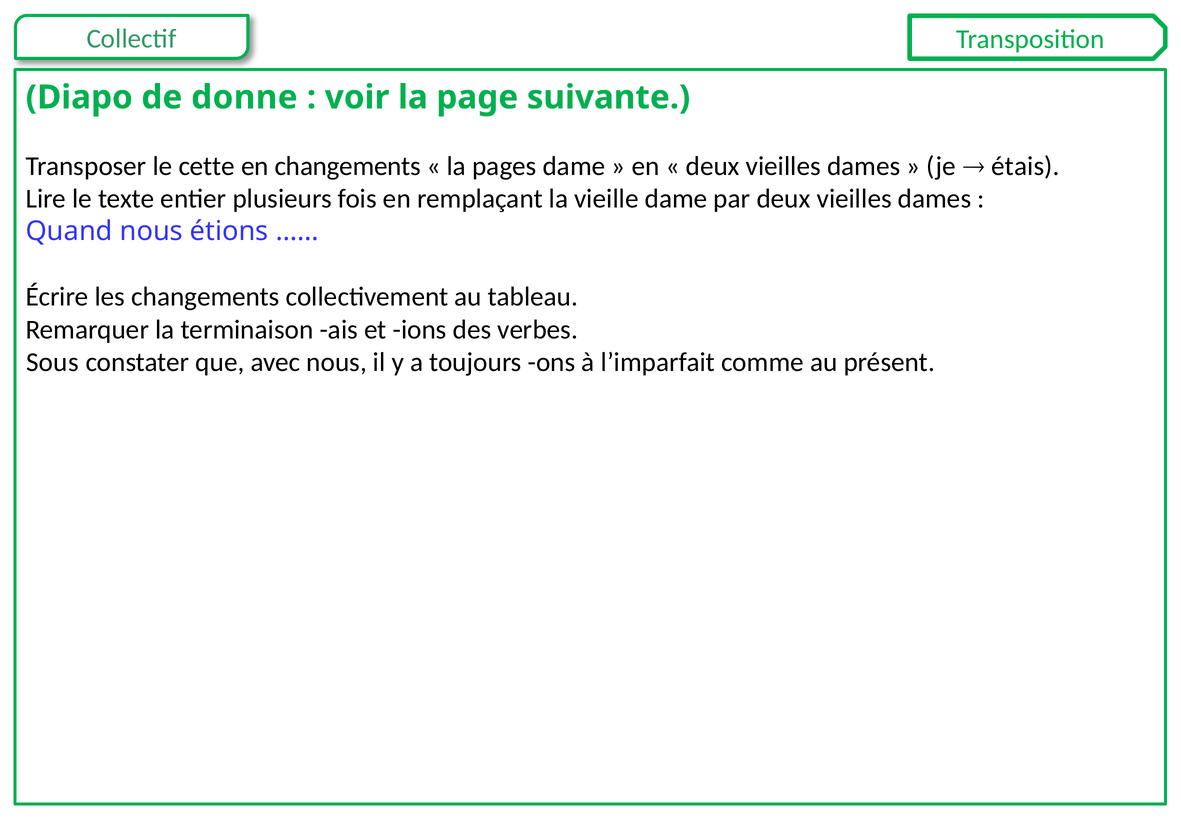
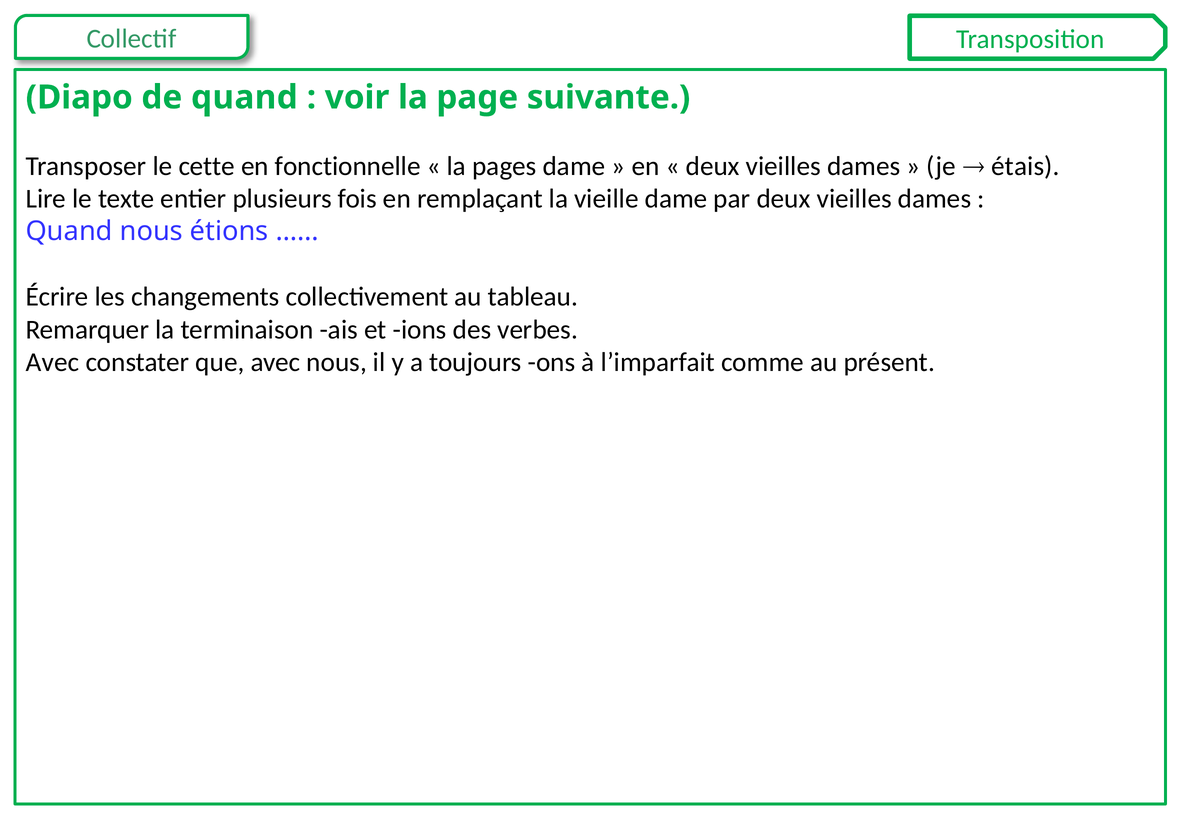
de donne: donne -> quand
en changements: changements -> fonctionnelle
Sous at (52, 362): Sous -> Avec
